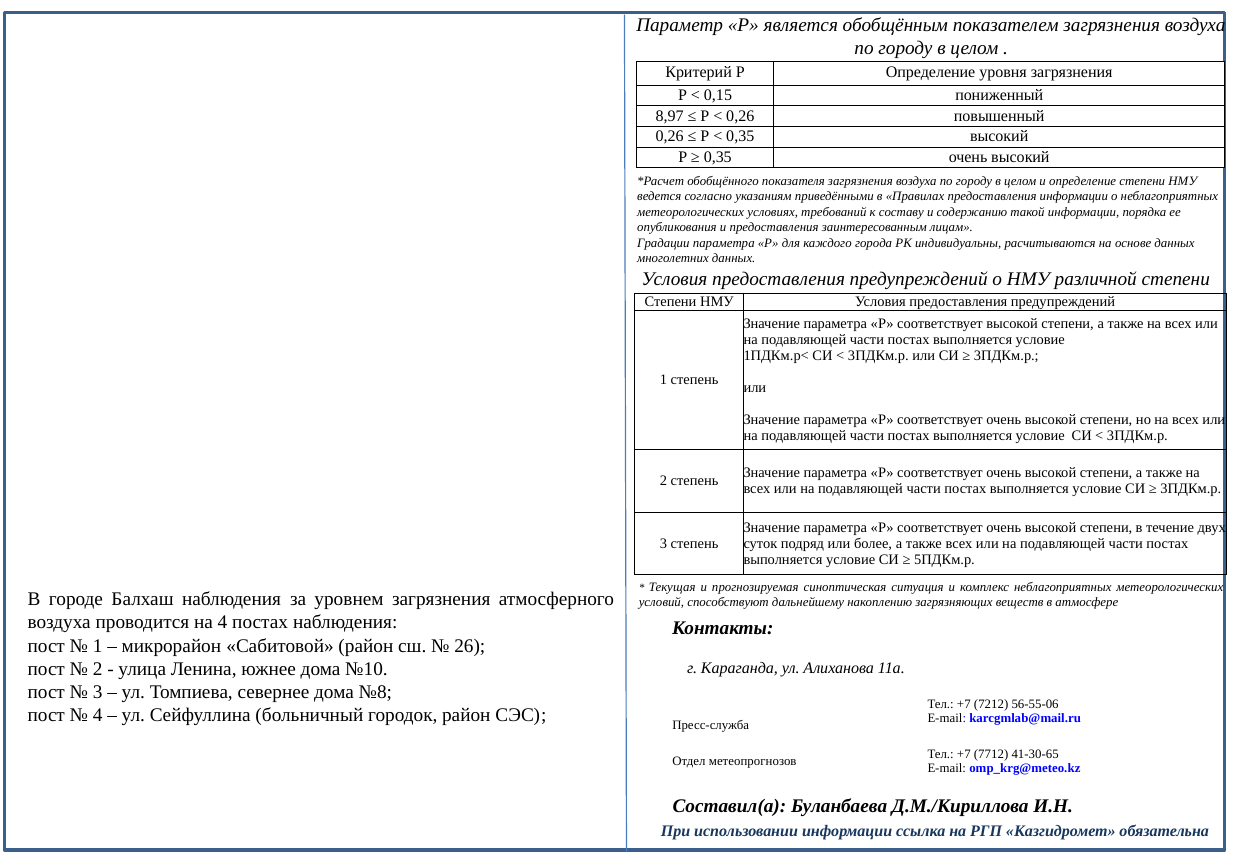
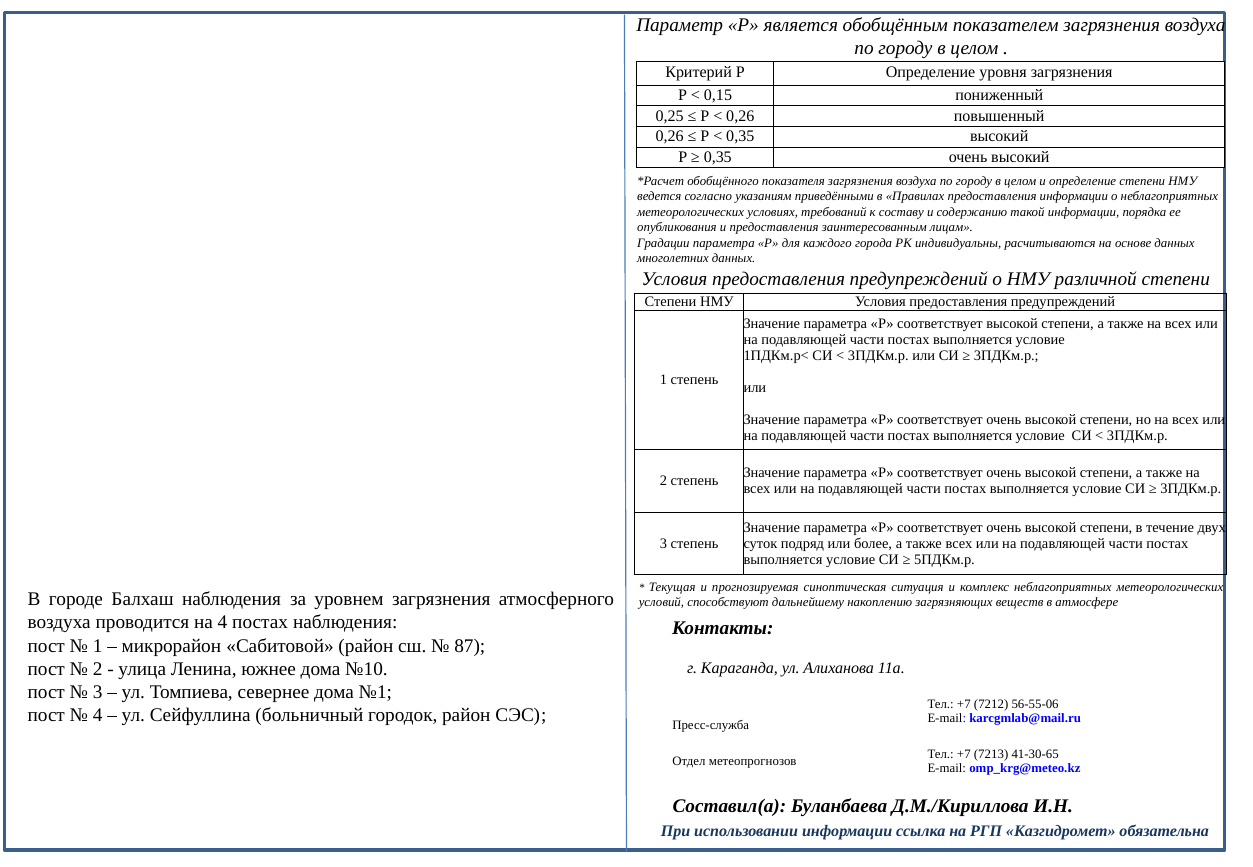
8,97: 8,97 -> 0,25
26: 26 -> 87
№8: №8 -> №1
7712: 7712 -> 7213
